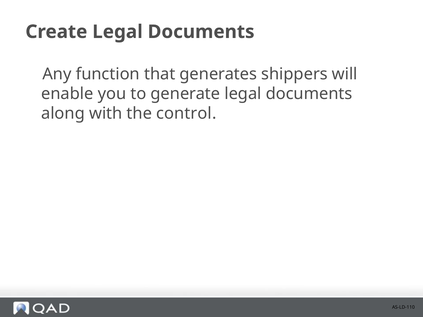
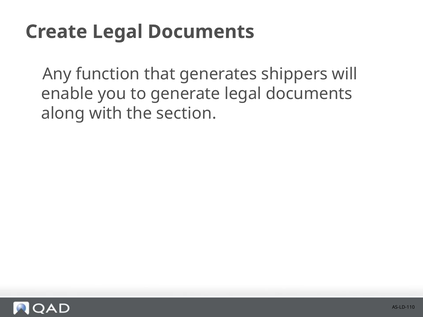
control: control -> section
